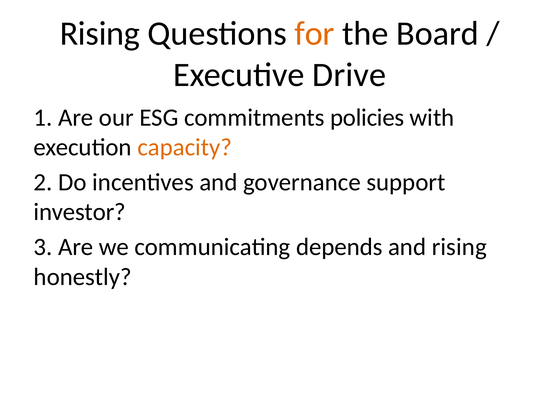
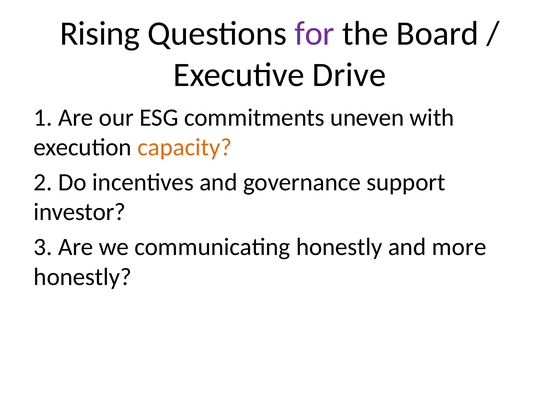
for colour: orange -> purple
policies: policies -> uneven
communicating depends: depends -> honestly
and rising: rising -> more
